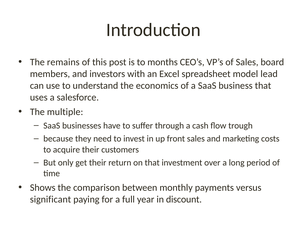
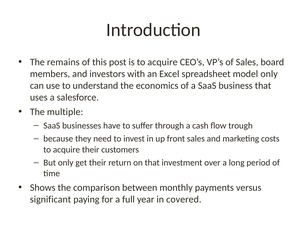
is to months: months -> acquire
model lead: lead -> only
discount: discount -> covered
